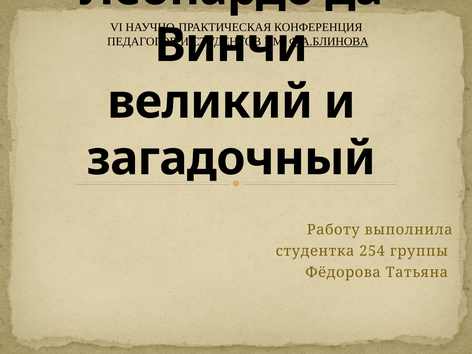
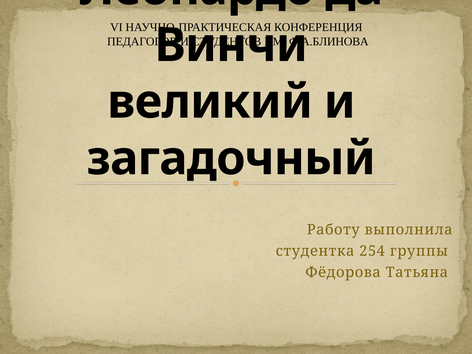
Ф.А.БЛИНОВА underline: present -> none
